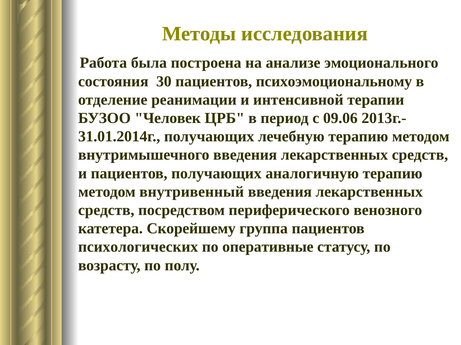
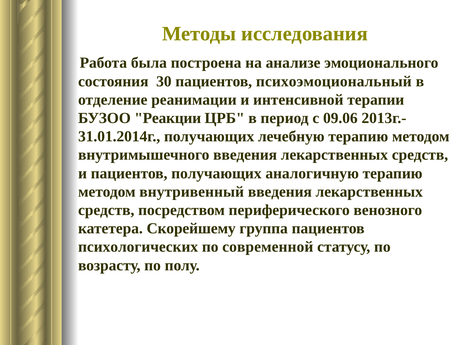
психоэмоциональному: психоэмоциональному -> психоэмоциональный
Человек: Человек -> Реакции
оперативные: оперативные -> современной
